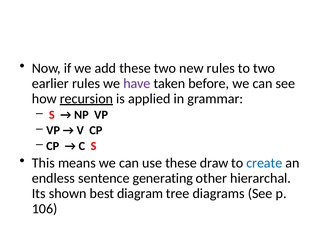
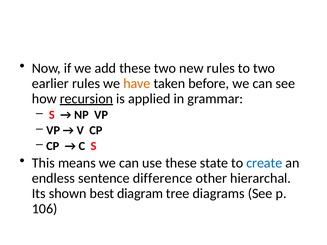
have colour: purple -> orange
draw: draw -> state
generating: generating -> difference
